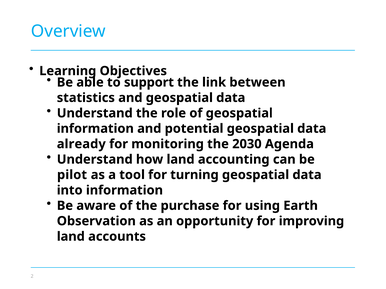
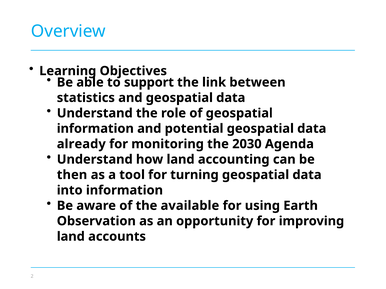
pilot: pilot -> then
purchase: purchase -> available
